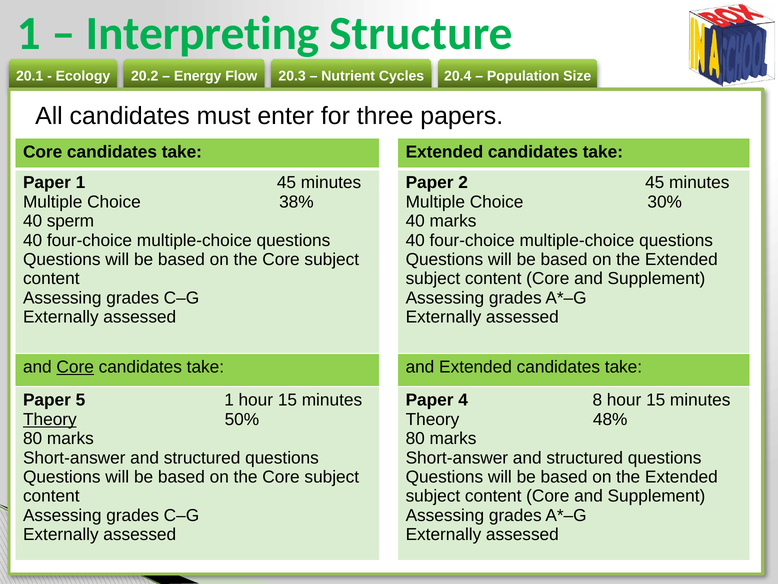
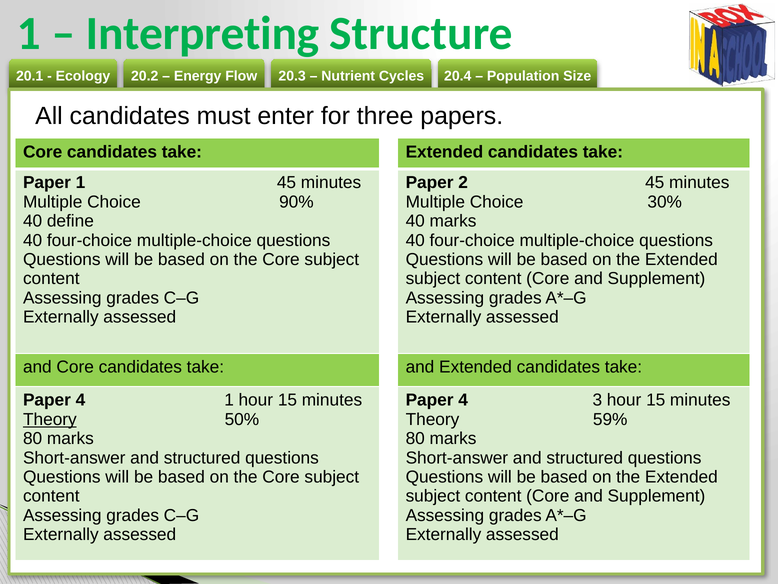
38%: 38% -> 90%
sperm: sperm -> define
Core at (75, 367) underline: present -> none
5 at (80, 400): 5 -> 4
8: 8 -> 3
48%: 48% -> 59%
